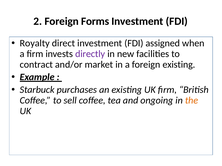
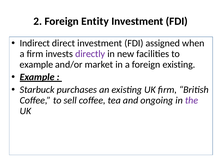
Forms: Forms -> Entity
Royalty: Royalty -> Indirect
contract at (36, 65): contract -> example
the colour: orange -> purple
